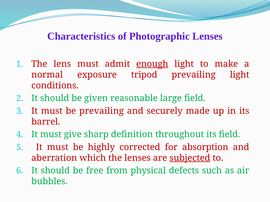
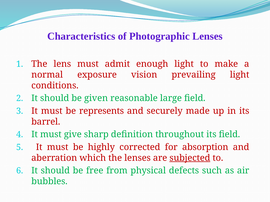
enough underline: present -> none
tripod: tripod -> vision
be prevailing: prevailing -> represents
